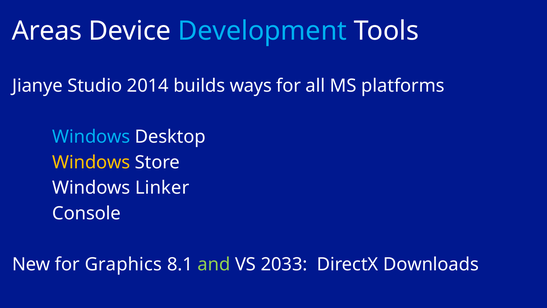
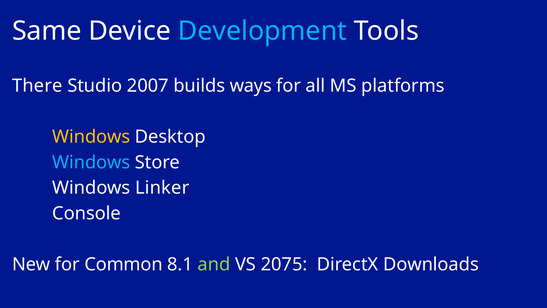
Areas: Areas -> Same
Jianye: Jianye -> There
2014: 2014 -> 2007
Windows at (91, 137) colour: light blue -> yellow
Windows at (91, 162) colour: yellow -> light blue
Graphics: Graphics -> Common
2033: 2033 -> 2075
